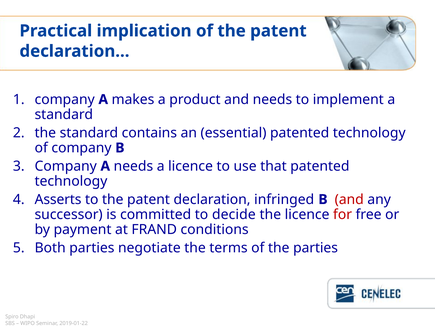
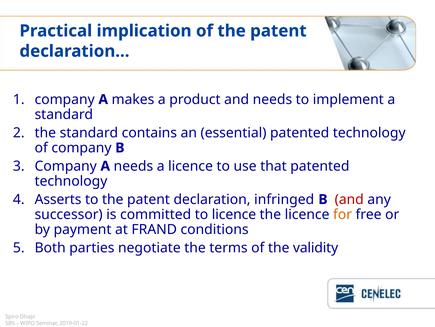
to decide: decide -> licence
for colour: red -> orange
the parties: parties -> validity
